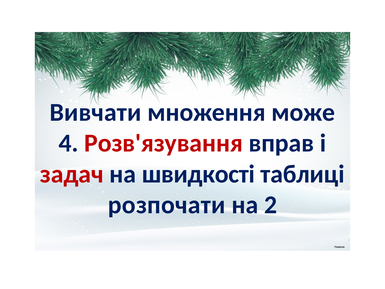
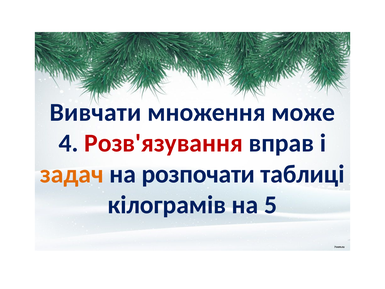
задач colour: red -> orange
швидкості: швидкості -> розпочати
розпочати: розпочати -> кілограмів
2: 2 -> 5
